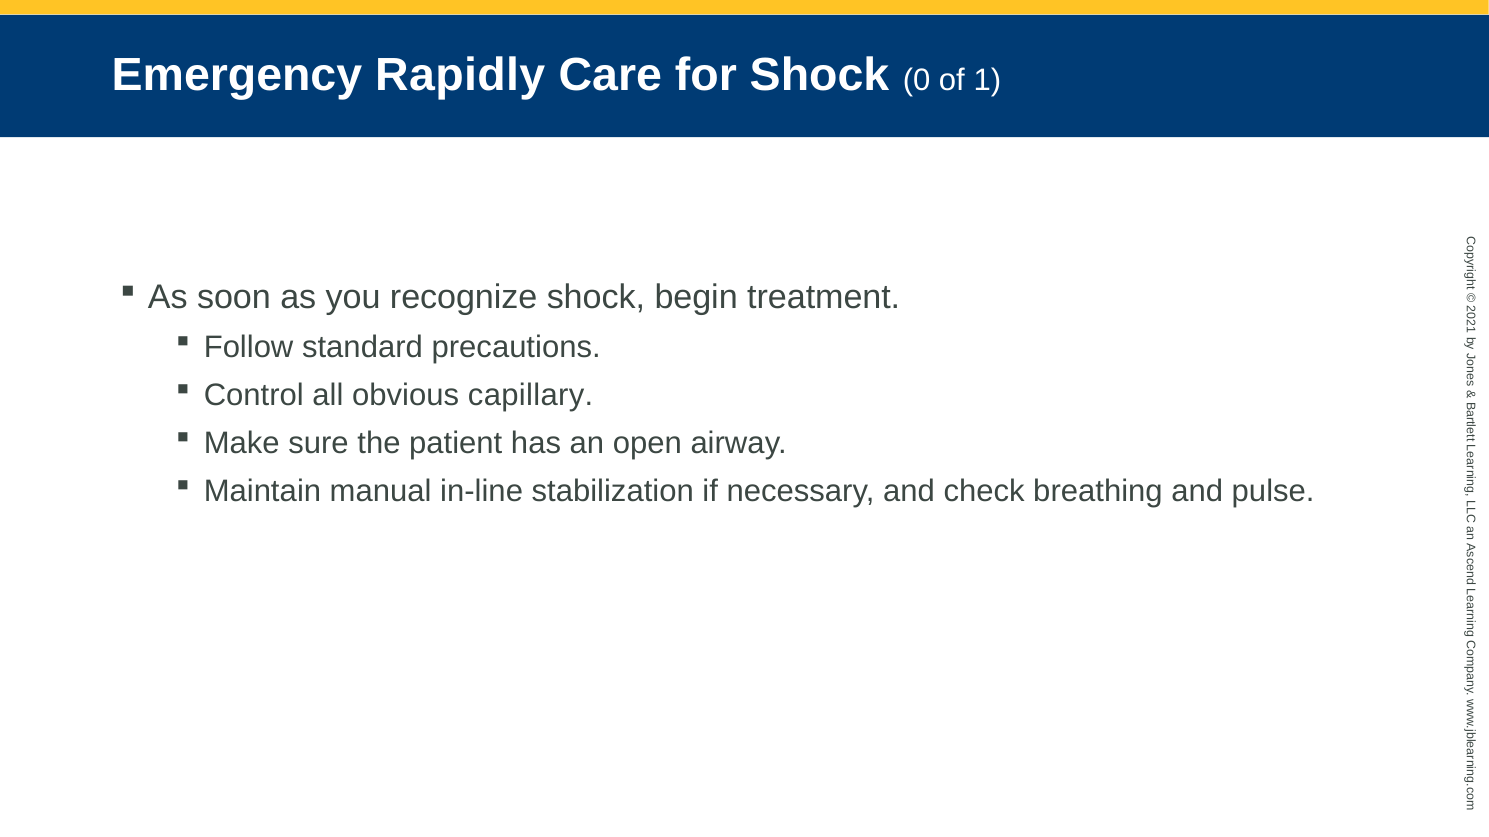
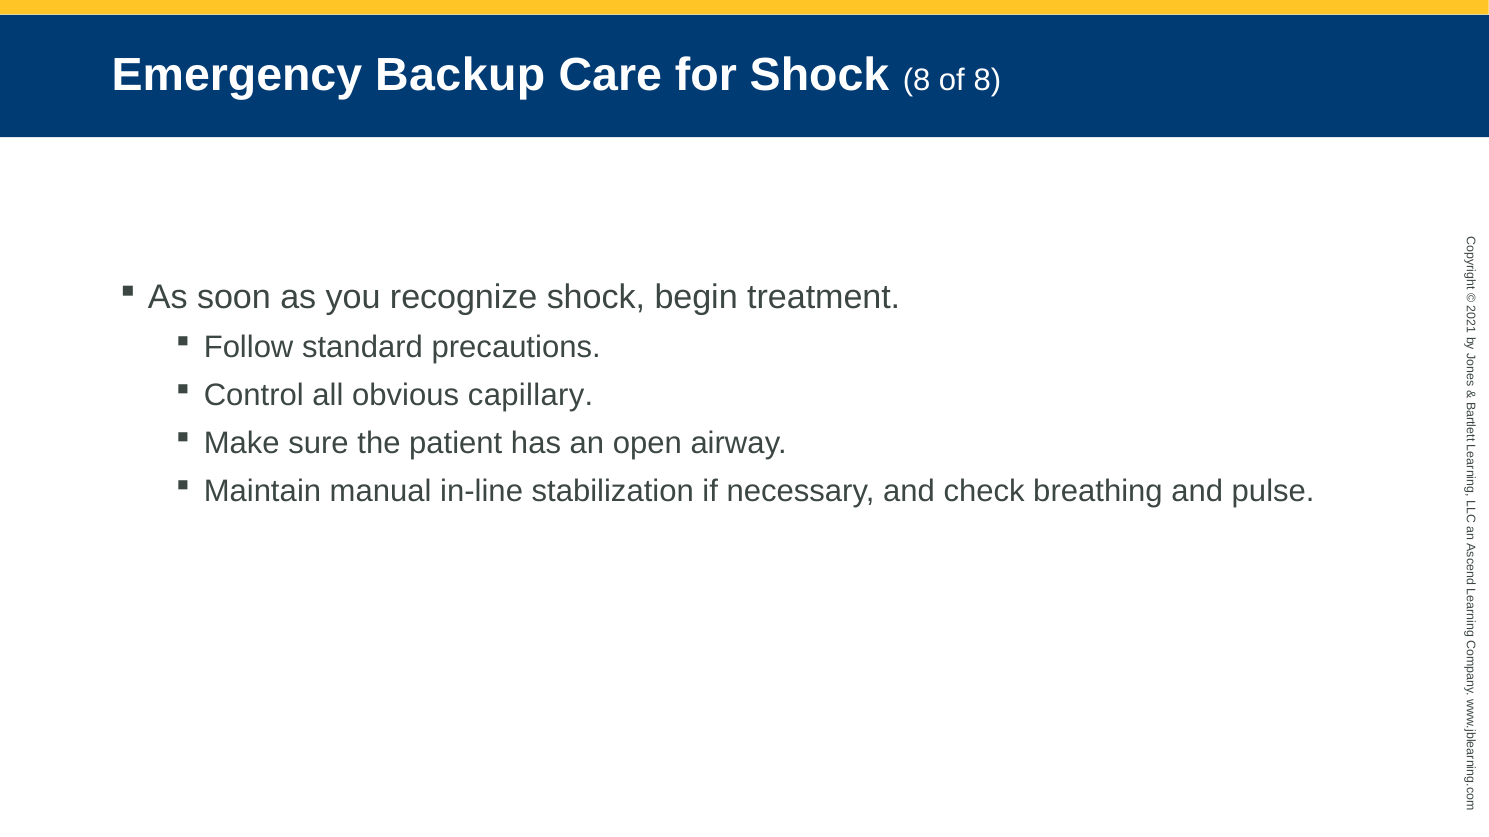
Rapidly: Rapidly -> Backup
Shock 0: 0 -> 8
of 1: 1 -> 8
